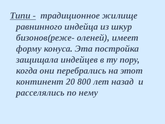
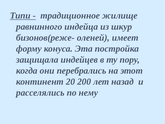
800: 800 -> 200
